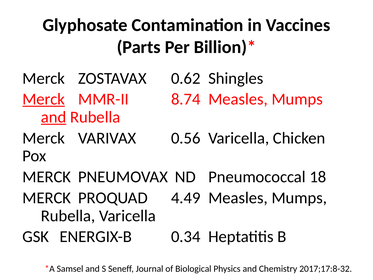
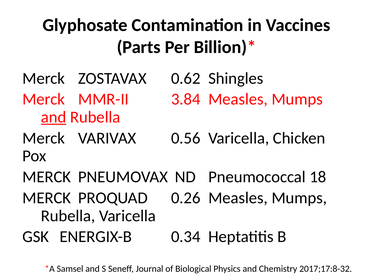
Merck at (44, 99) underline: present -> none
8.74: 8.74 -> 3.84
4.49: 4.49 -> 0.26
